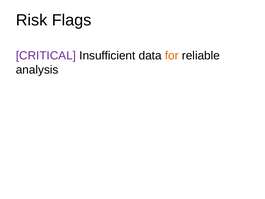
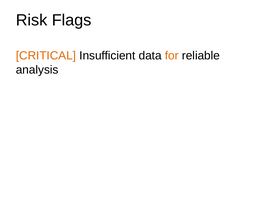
CRITICAL colour: purple -> orange
